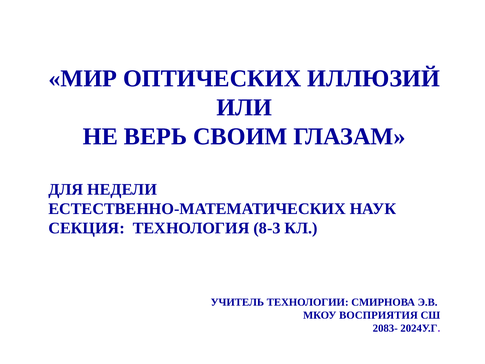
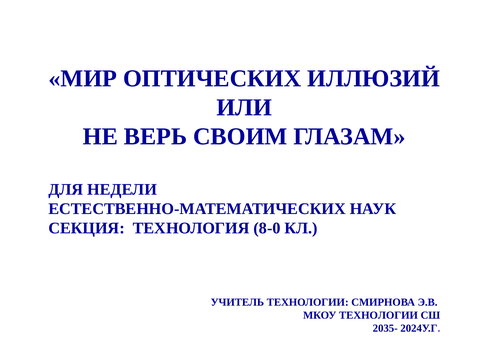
8-3: 8-3 -> 8-0
МКОУ ВОСПРИЯТИЯ: ВОСПРИЯТИЯ -> ТЕХНОЛОГИИ
2083-: 2083- -> 2035-
